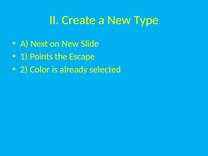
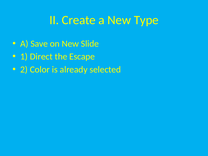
Next: Next -> Save
Points: Points -> Direct
